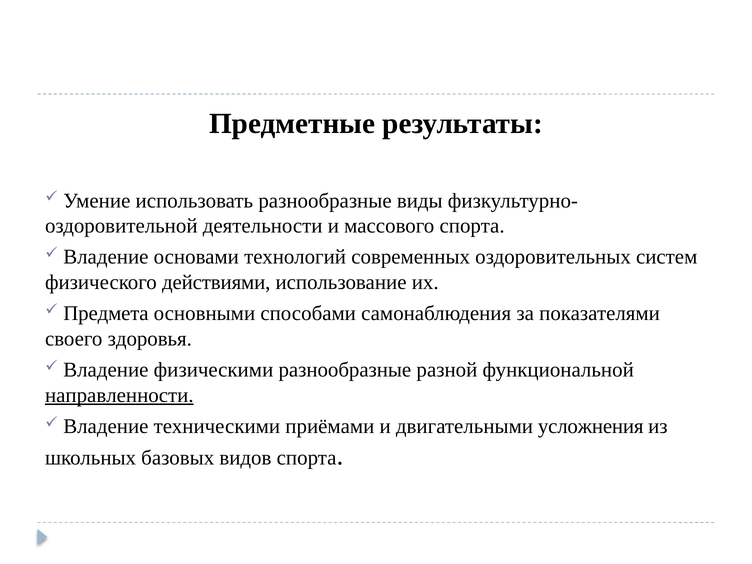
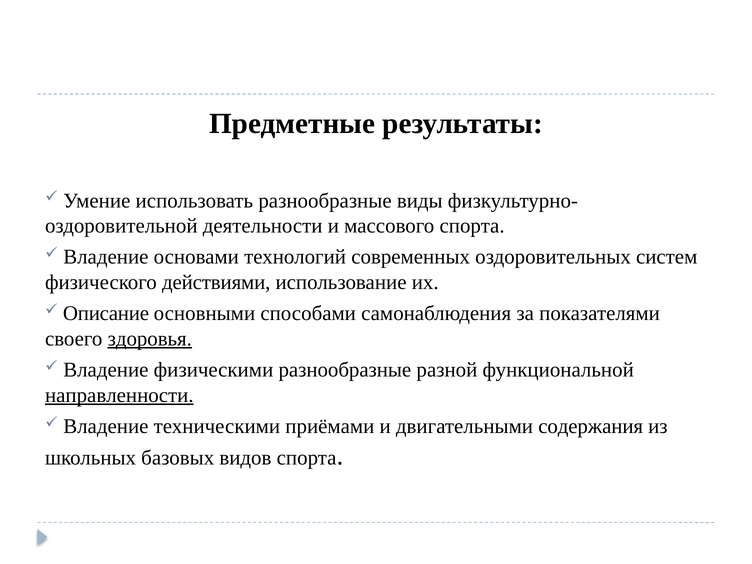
Предмета: Предмета -> Описание
здоровья underline: none -> present
усложнения: усложнения -> содержания
